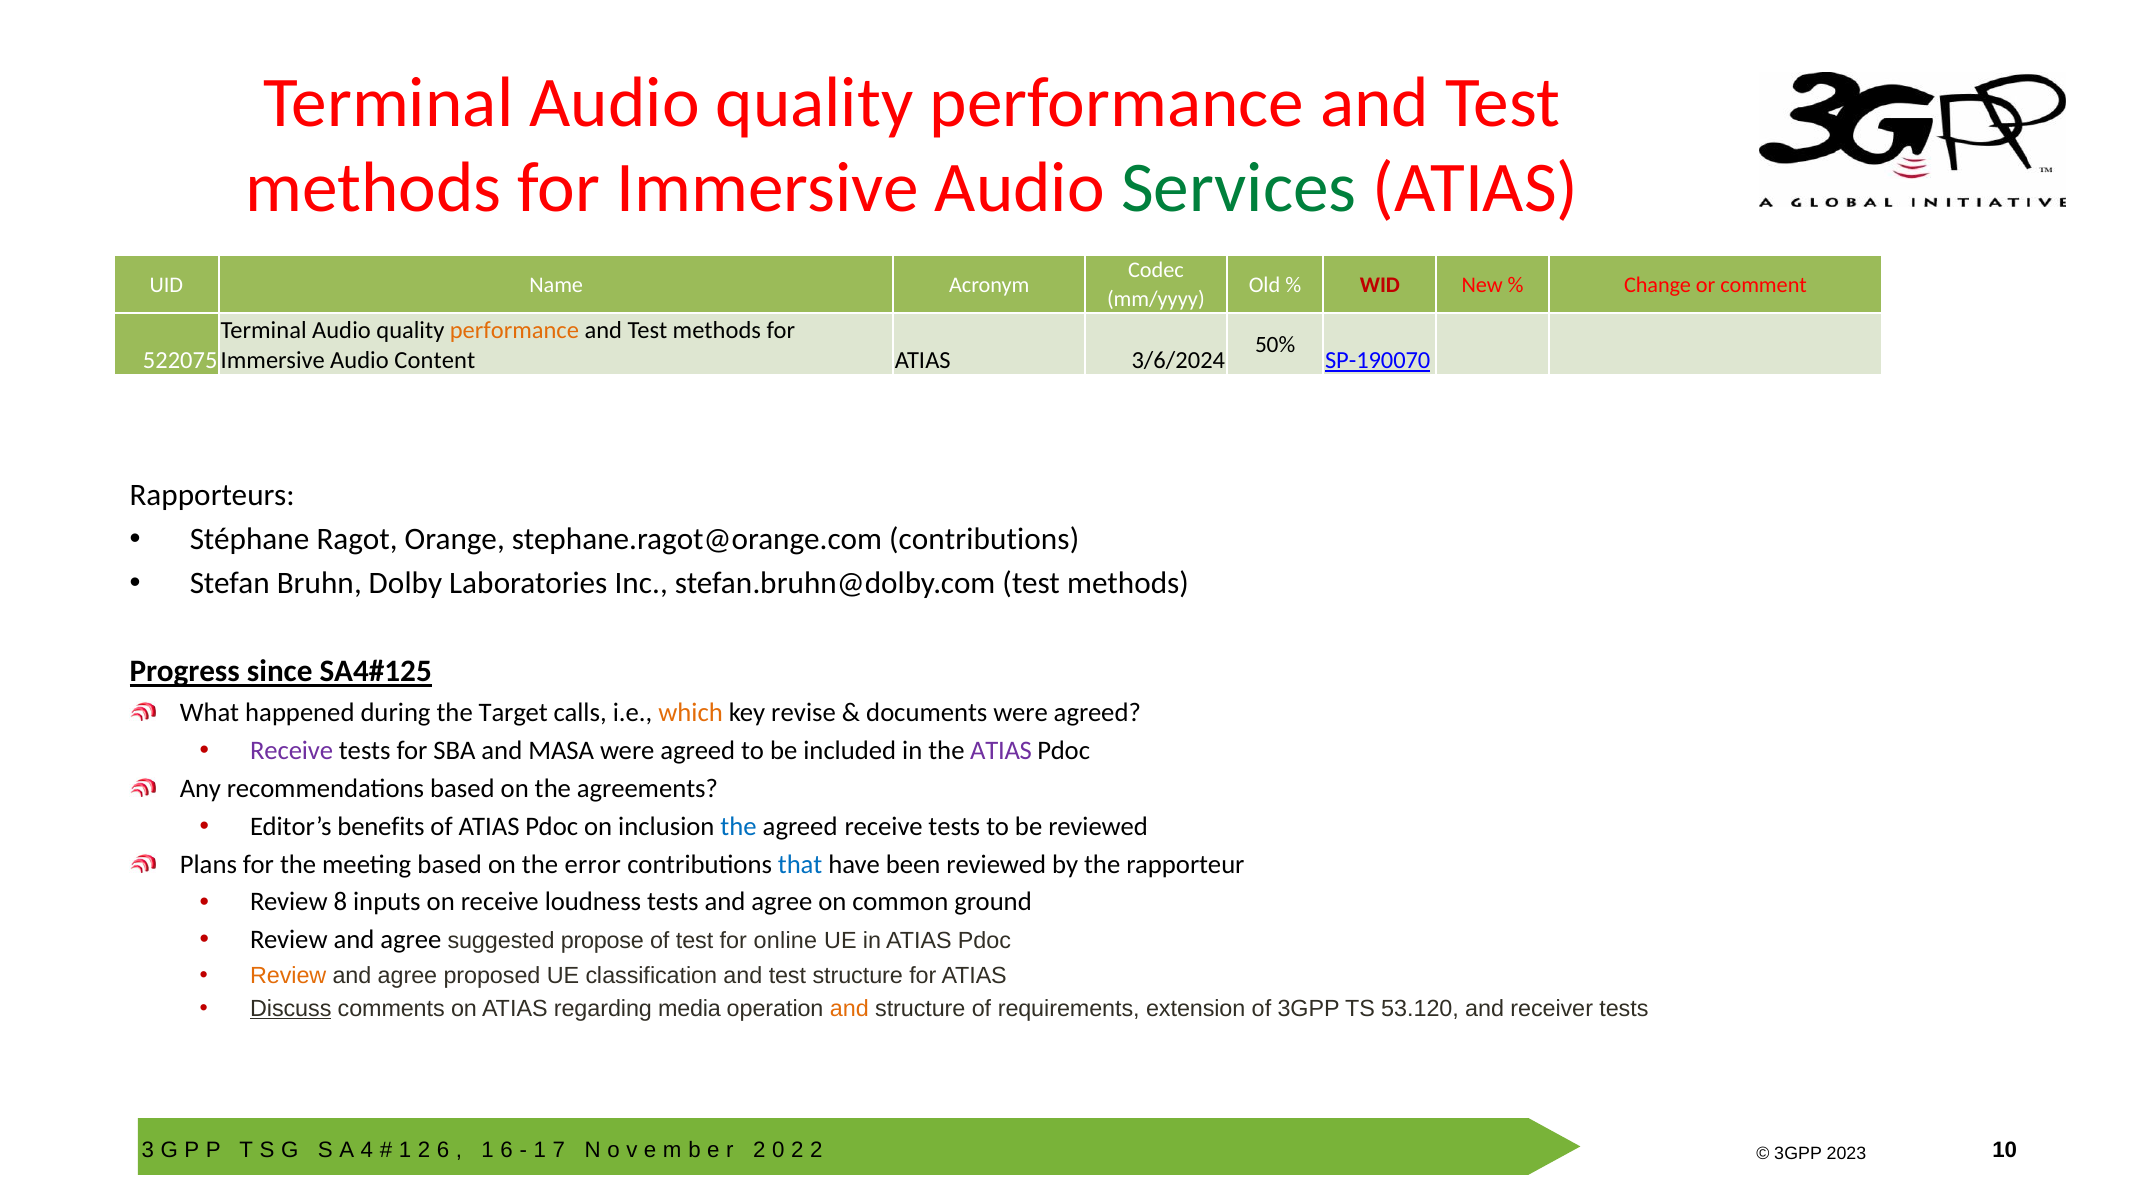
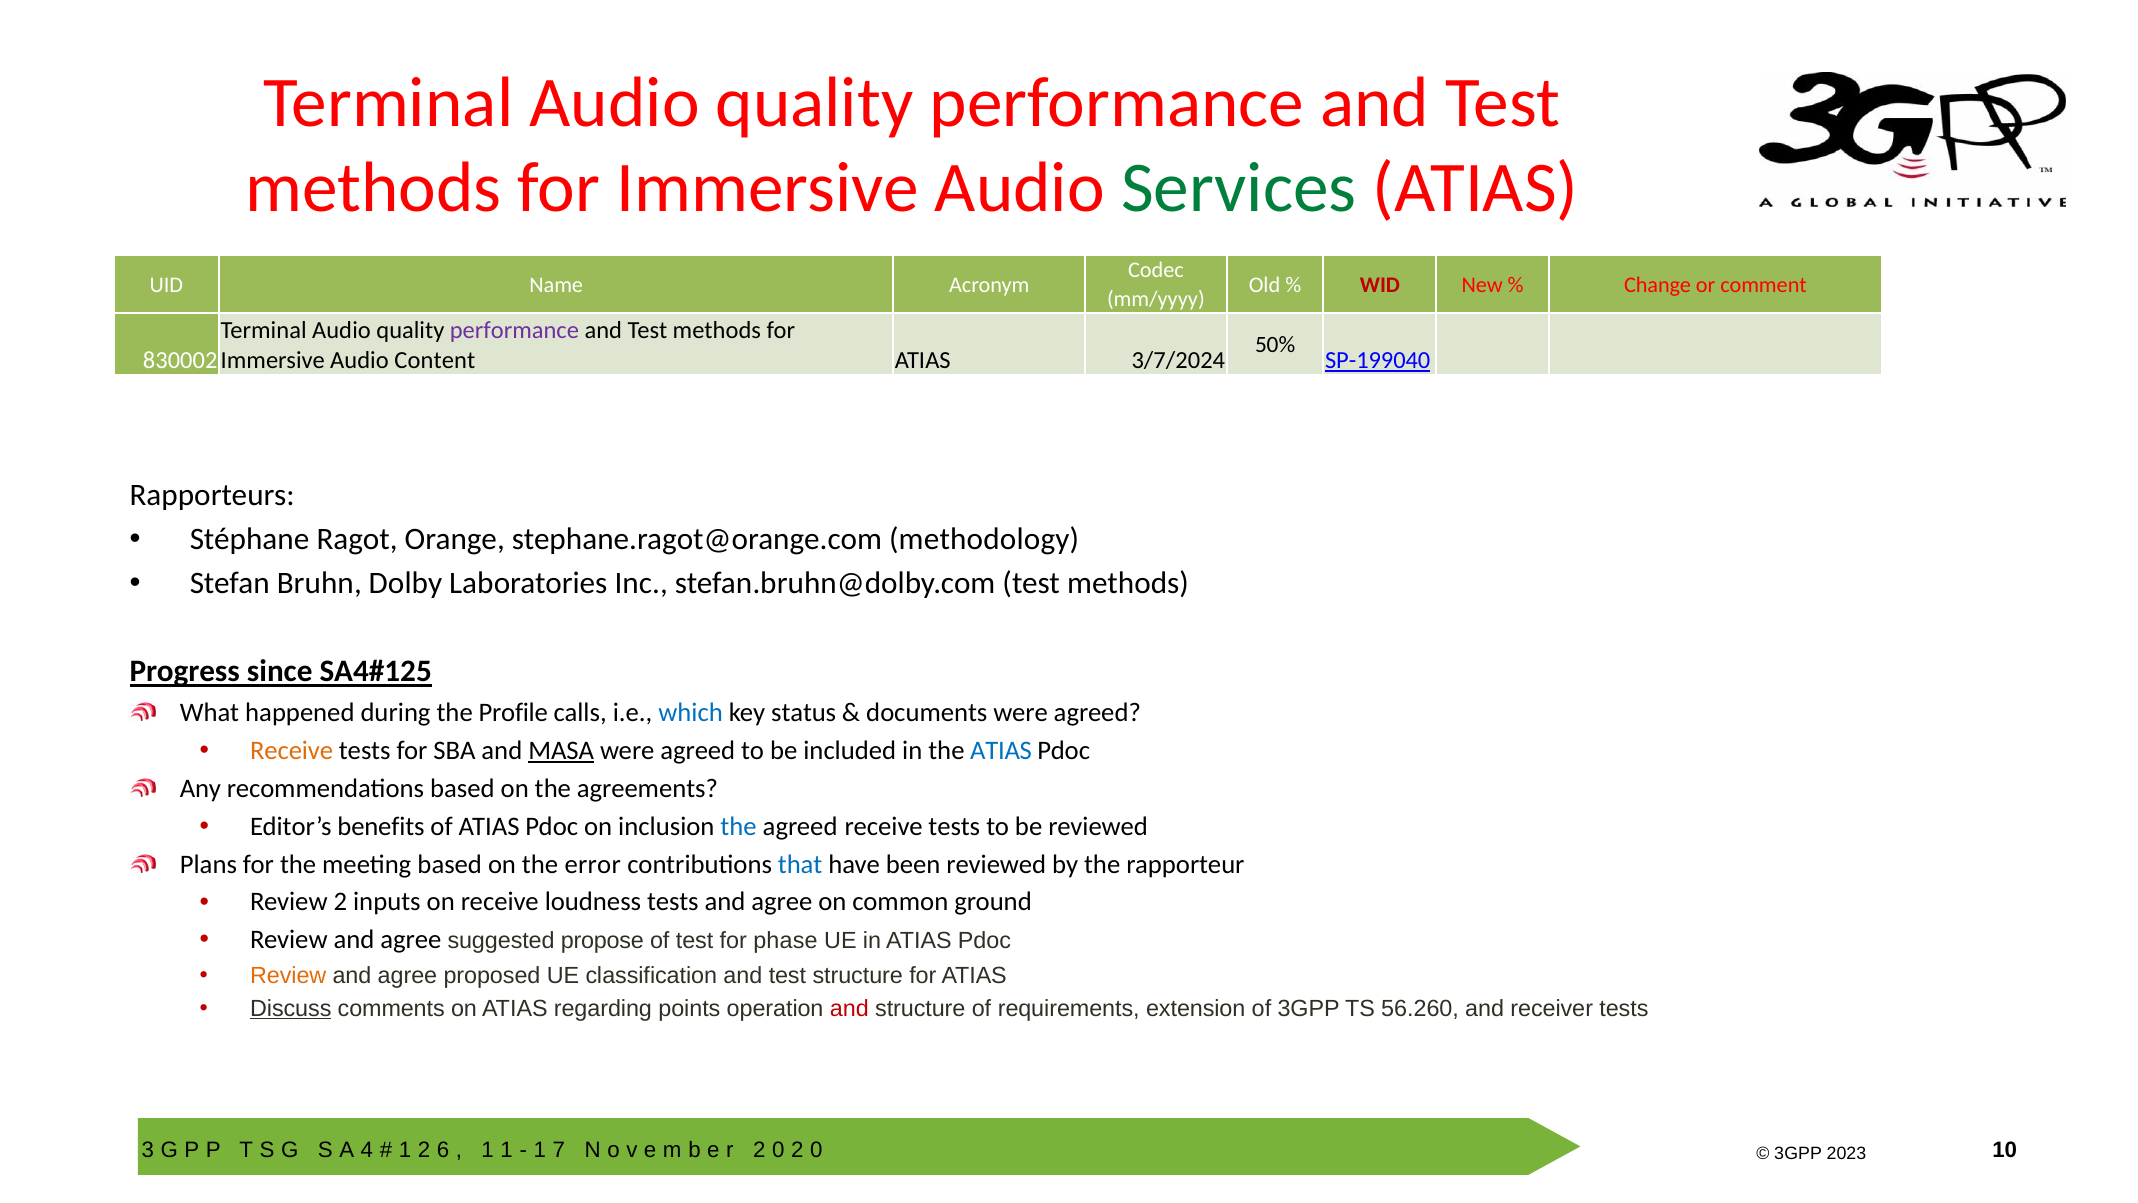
performance at (514, 330) colour: orange -> purple
522075: 522075 -> 830002
3/6/2024: 3/6/2024 -> 3/7/2024
SP-190070: SP-190070 -> SP-199040
stephane.ragot@orange.com contributions: contributions -> methodology
Target: Target -> Profile
which colour: orange -> blue
revise: revise -> status
Receive at (292, 750) colour: purple -> orange
MASA underline: none -> present
ATIAS at (1001, 750) colour: purple -> blue
Review 8: 8 -> 2
online: online -> phase
media: media -> points
and at (849, 1008) colour: orange -> red
53.120: 53.120 -> 56.260
6 at (507, 1150): 6 -> 1
2 at (816, 1150): 2 -> 0
